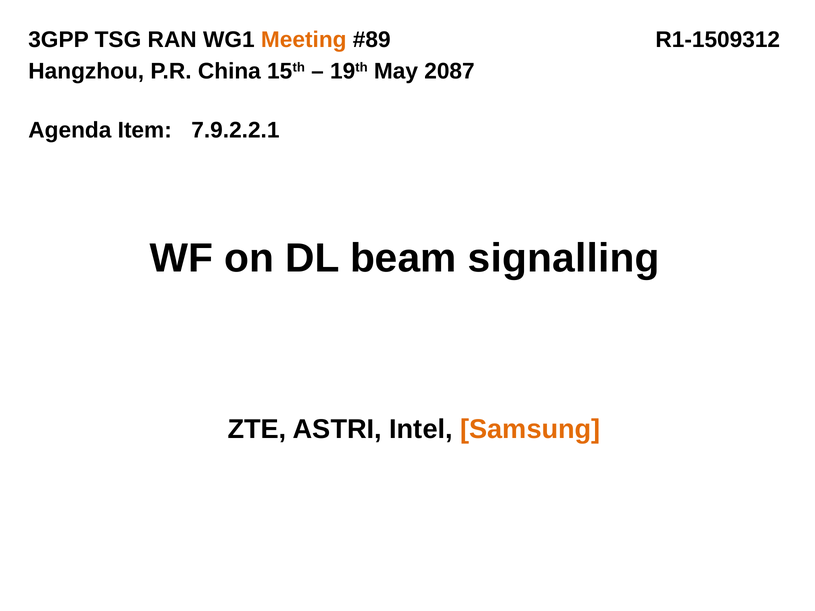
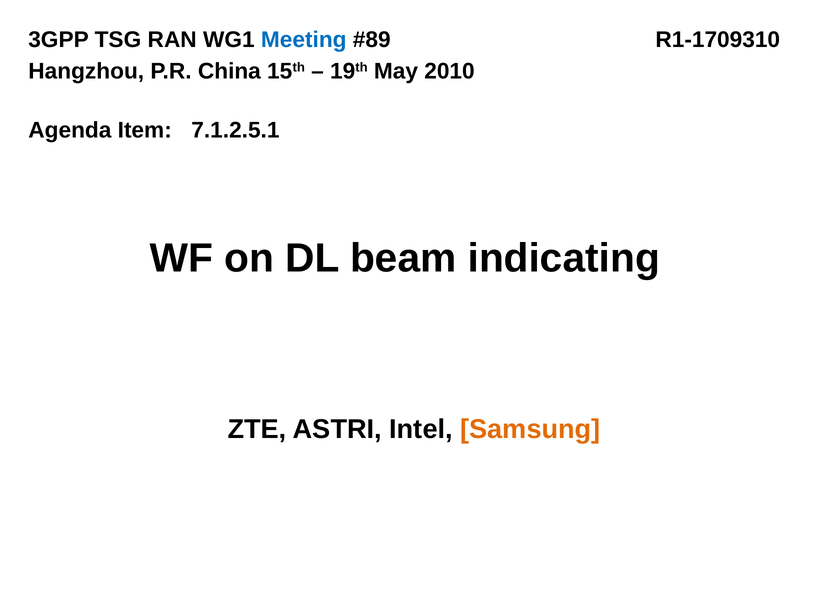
Meeting colour: orange -> blue
R1-1509312: R1-1509312 -> R1-1709310
2087: 2087 -> 2010
7.9.2.2.1: 7.9.2.2.1 -> 7.1.2.5.1
signalling: signalling -> indicating
